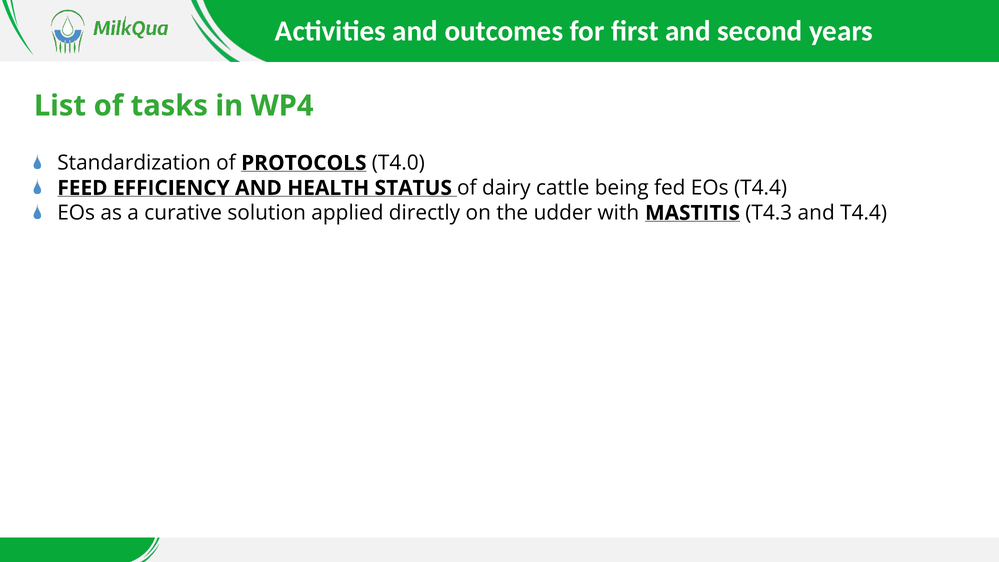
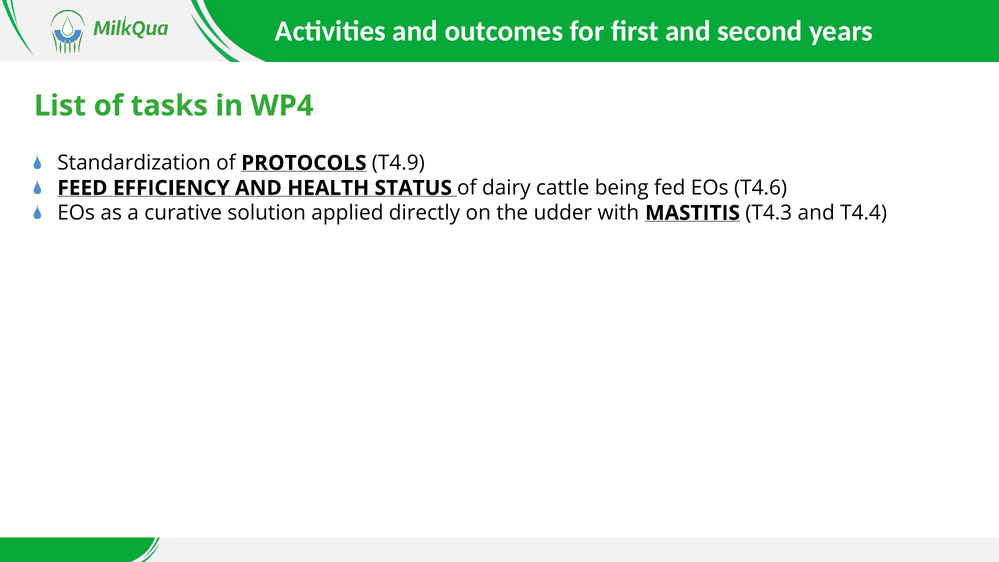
T4.0: T4.0 -> T4.9
EOs T4.4: T4.4 -> T4.6
